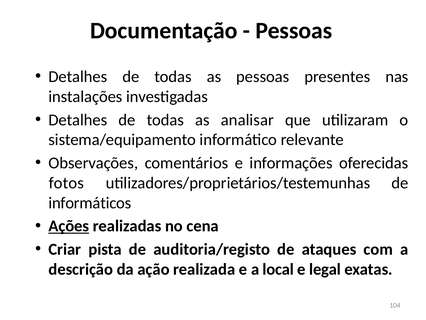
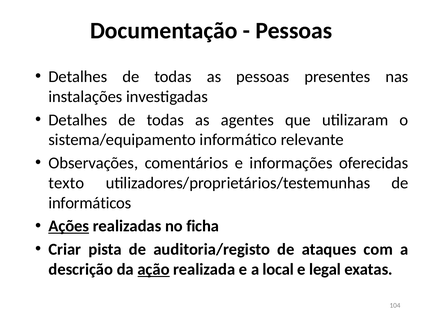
analisar: analisar -> agentes
fotos: fotos -> texto
cena: cena -> ficha
ação underline: none -> present
